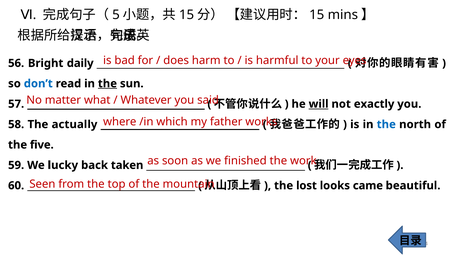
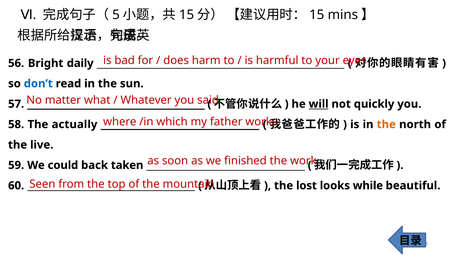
the at (107, 84) underline: present -> none
exactly: exactly -> quickly
the at (386, 125) colour: blue -> orange
five: five -> live
lucky: lucky -> could
came: came -> while
